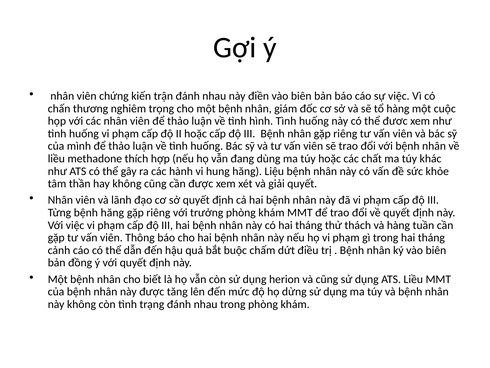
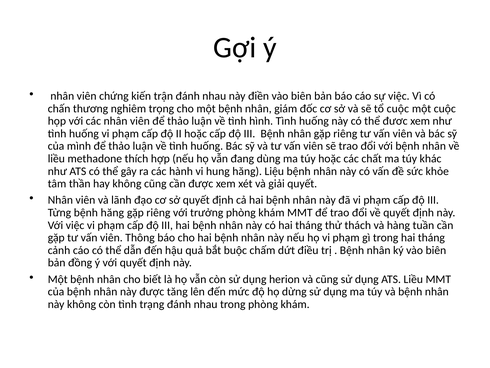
tổ hàng: hàng -> cuộc
